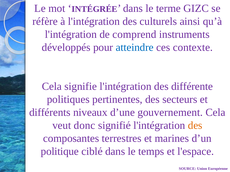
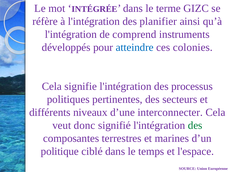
culturels: culturels -> planifier
contexte: contexte -> colonies
différente: différente -> processus
gouvernement: gouvernement -> interconnecter
des at (195, 126) colour: orange -> green
